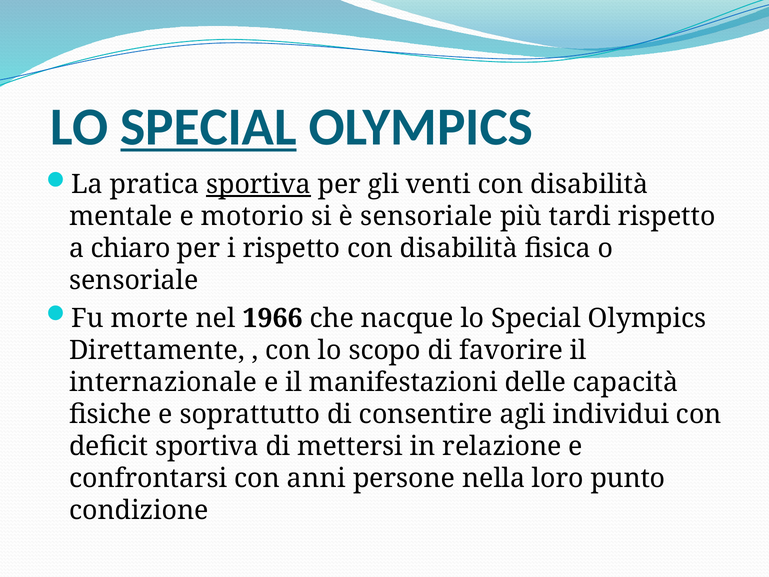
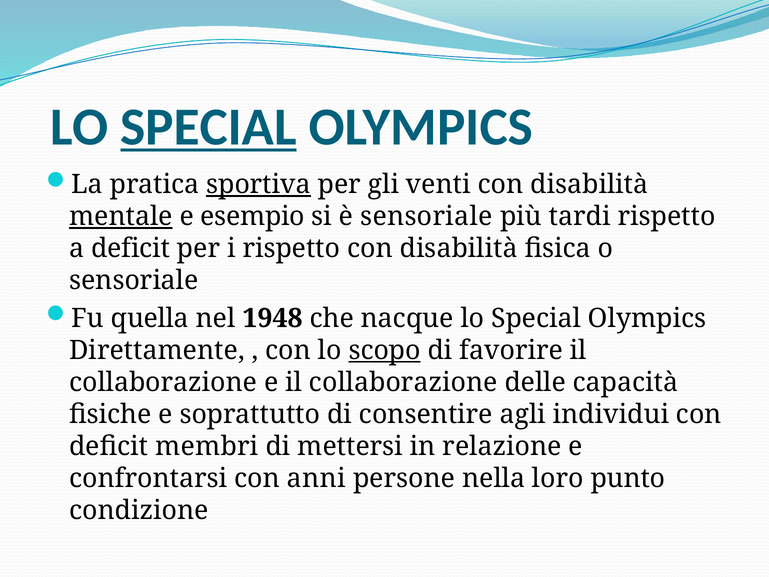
mentale underline: none -> present
motorio: motorio -> esempio
a chiaro: chiaro -> deficit
morte: morte -> quella
1966: 1966 -> 1948
scopo underline: none -> present
internazionale at (163, 382): internazionale -> collaborazione
e il manifestazioni: manifestazioni -> collaborazione
deficit sportiva: sportiva -> membri
